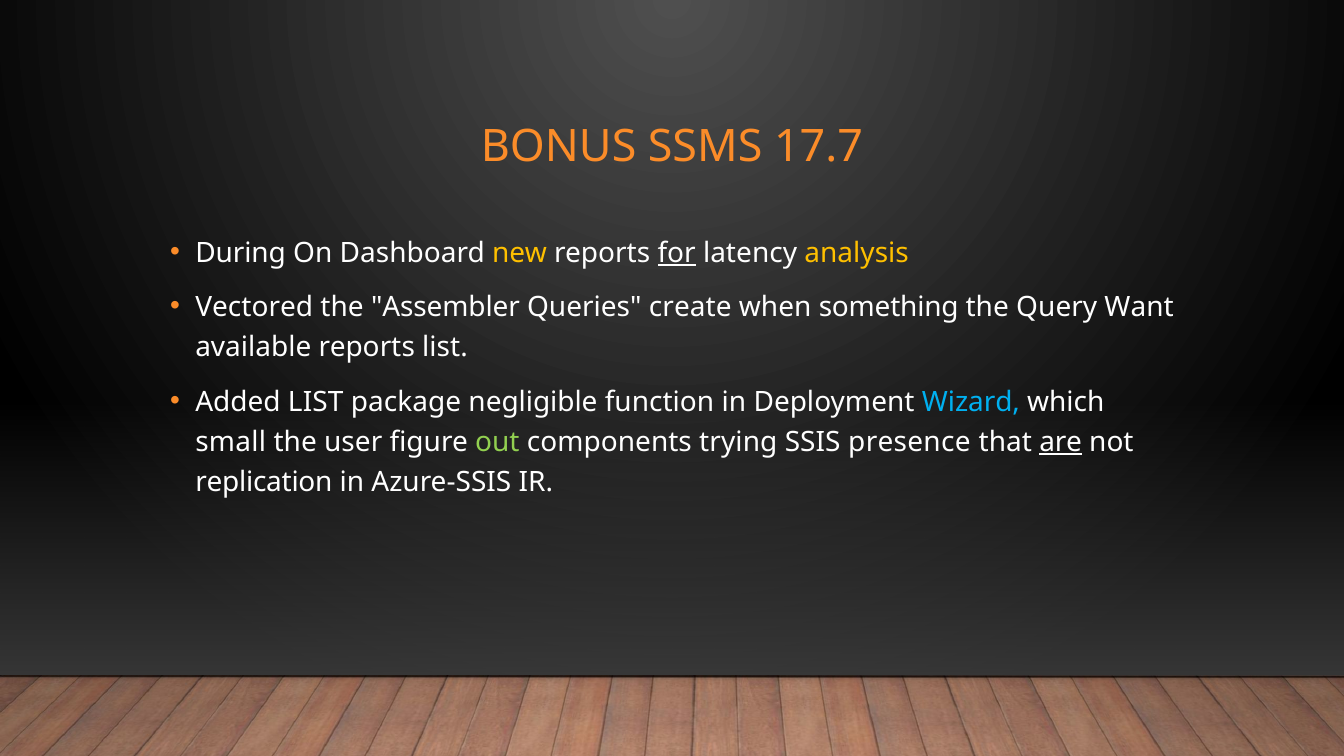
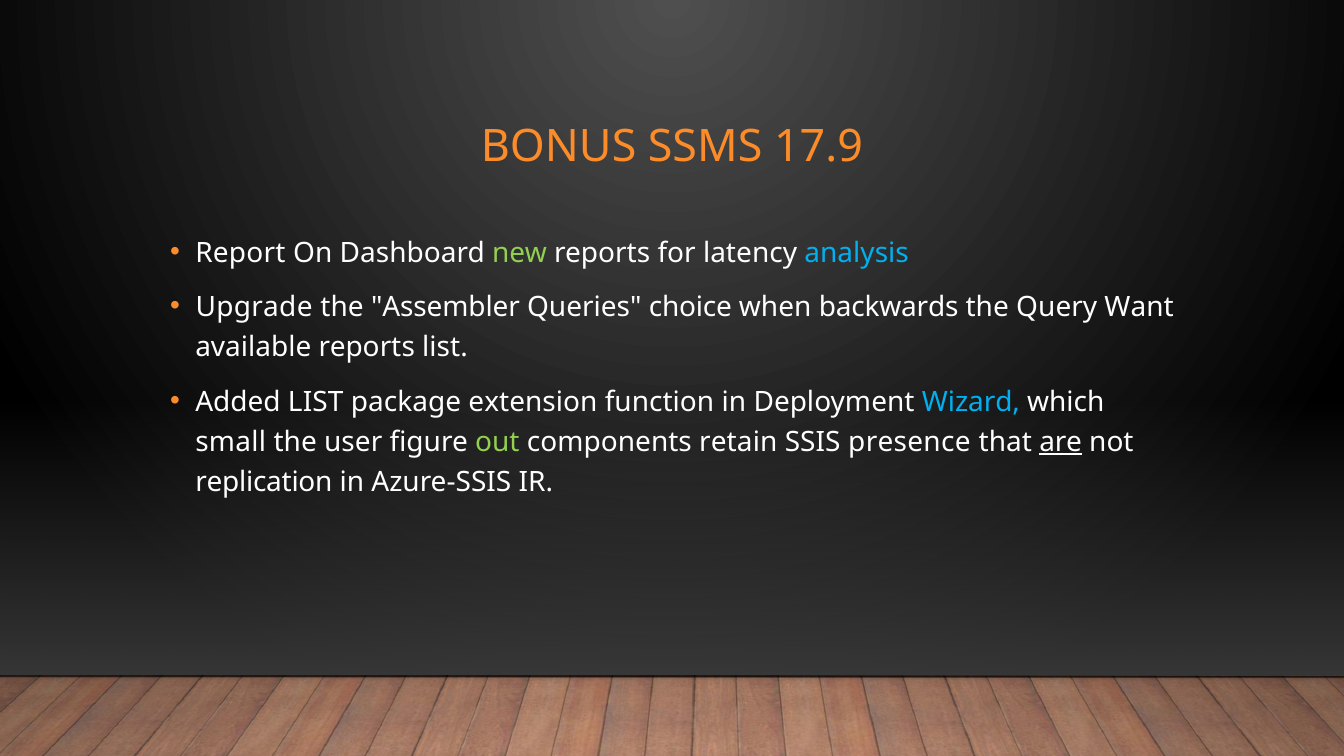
17.7: 17.7 -> 17.9
During: During -> Report
new colour: yellow -> light green
for underline: present -> none
analysis colour: yellow -> light blue
Vectored: Vectored -> Upgrade
create: create -> choice
something: something -> backwards
negligible: negligible -> extension
trying: trying -> retain
